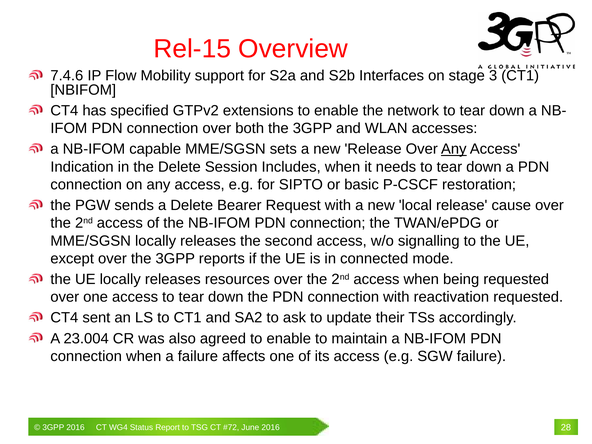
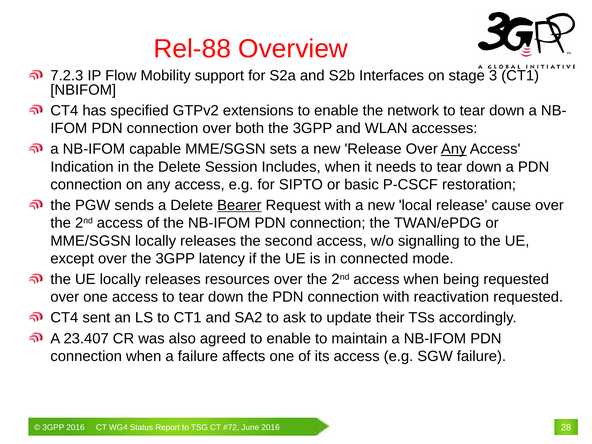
Rel-15: Rel-15 -> Rel-88
7.4.6: 7.4.6 -> 7.2.3
Bearer underline: none -> present
reports: reports -> latency
23.004: 23.004 -> 23.407
